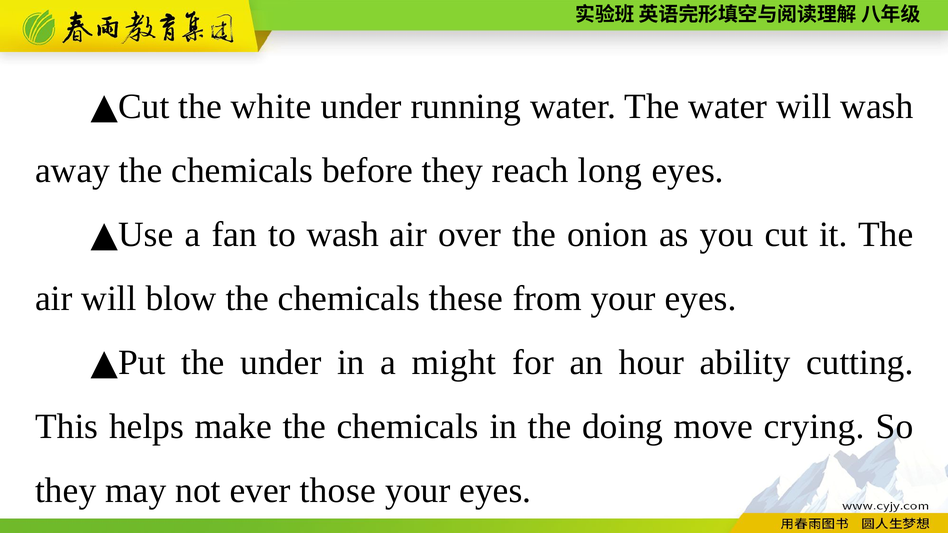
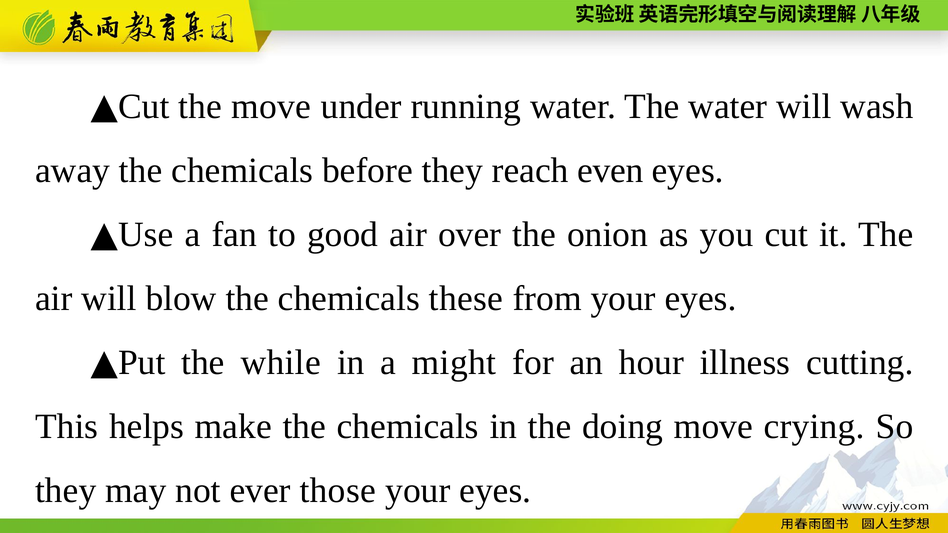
the white: white -> move
long: long -> even
to wash: wash -> good
the under: under -> while
ability: ability -> illness
